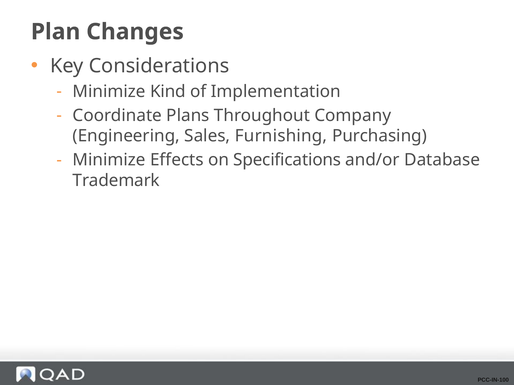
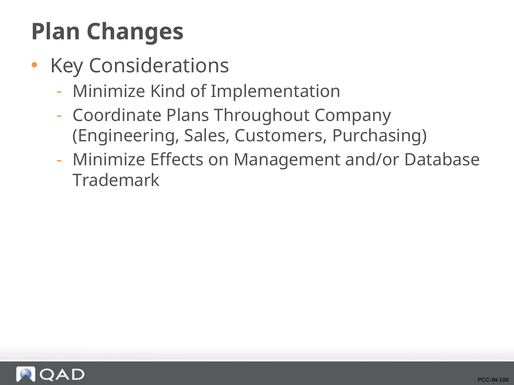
Furnishing: Furnishing -> Customers
Specifications: Specifications -> Management
